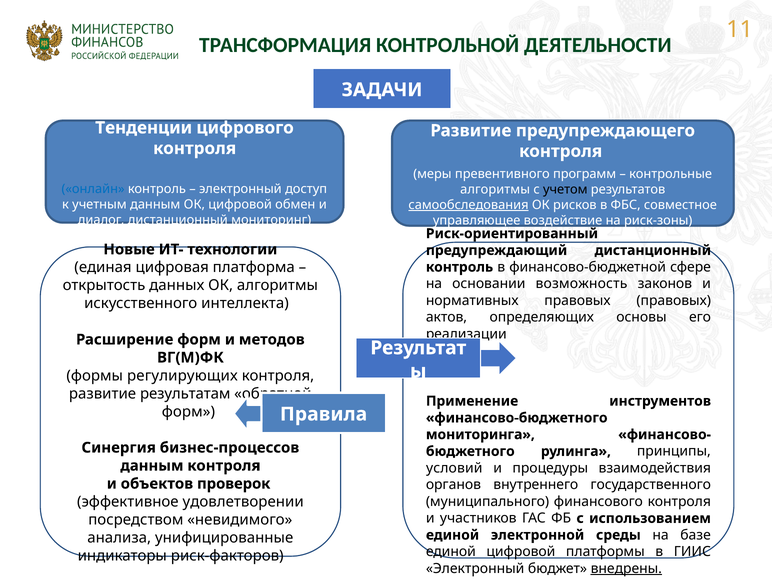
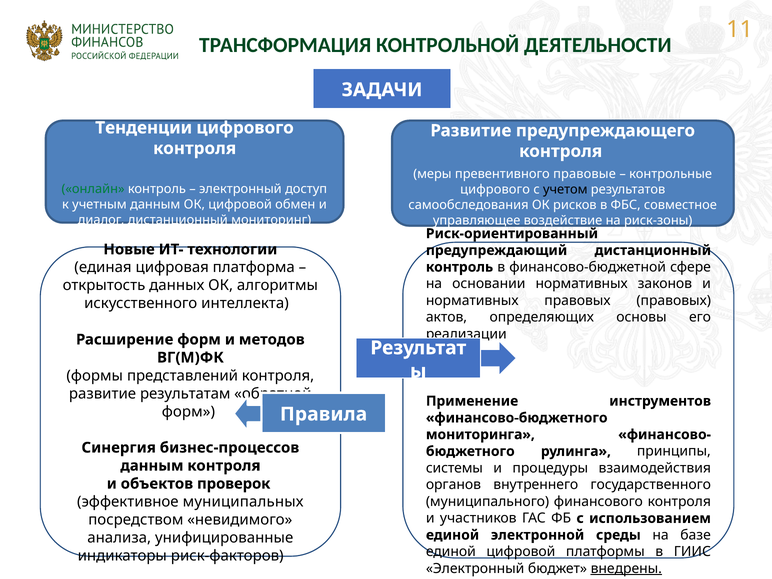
программ: программ -> правовые
онлайн colour: blue -> green
алгоритмы at (495, 189): алгоритмы -> цифрового
самообследования underline: present -> none
основании возможность: возможность -> нормативных
регулирующих: регулирующих -> представлений
условий: условий -> системы
удовлетворении: удовлетворении -> муниципальных
